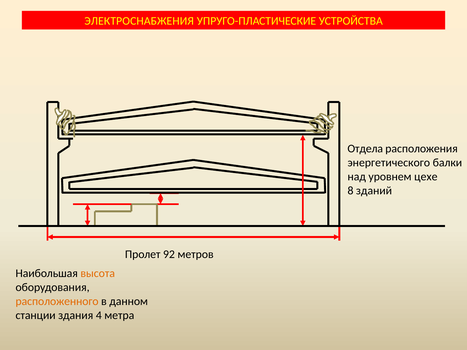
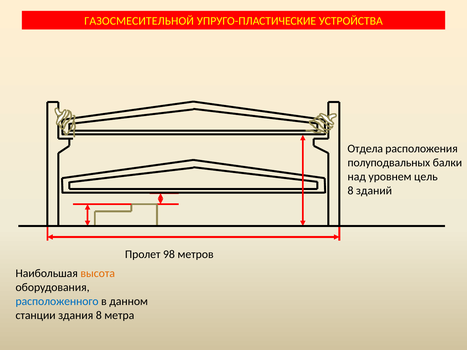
ЭЛЕКТРОСНАБЖЕНИЯ: ЭЛЕКТРОСНАБЖЕНИЯ -> ГАЗОСМЕСИТЕЛЬНОЙ
энергетического: энергетического -> полуподвальных
цехе: цехе -> цель
92: 92 -> 98
расположенного colour: orange -> blue
здания 4: 4 -> 8
